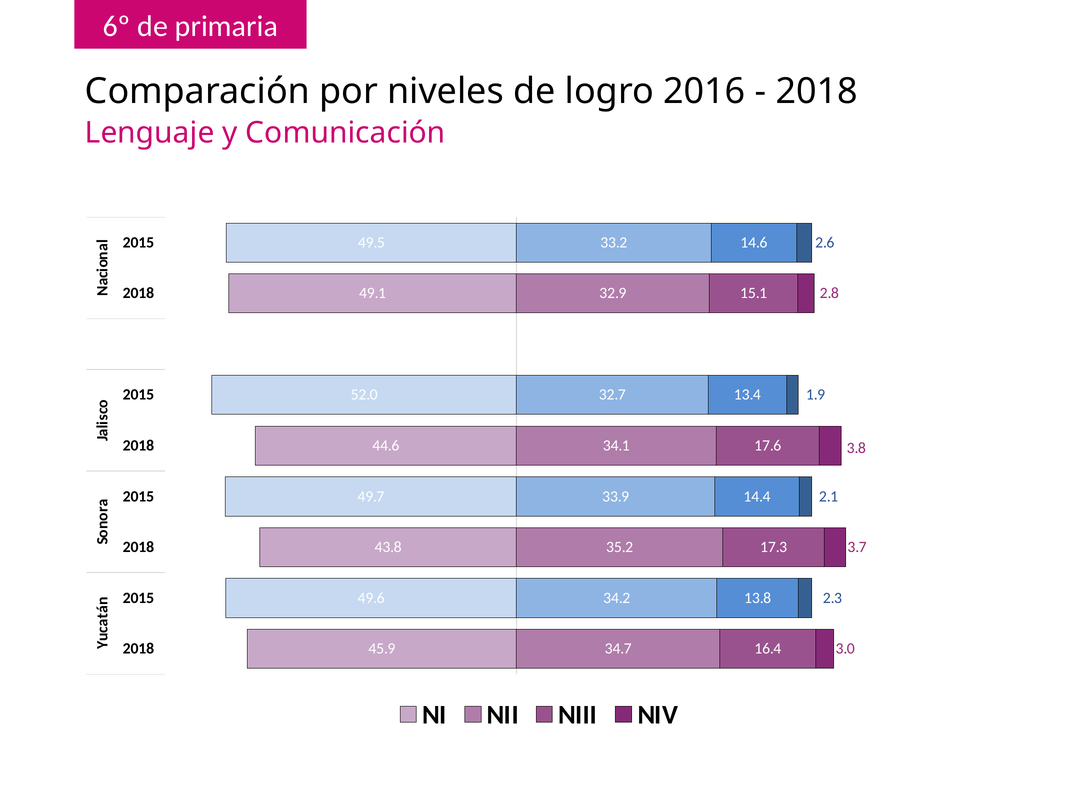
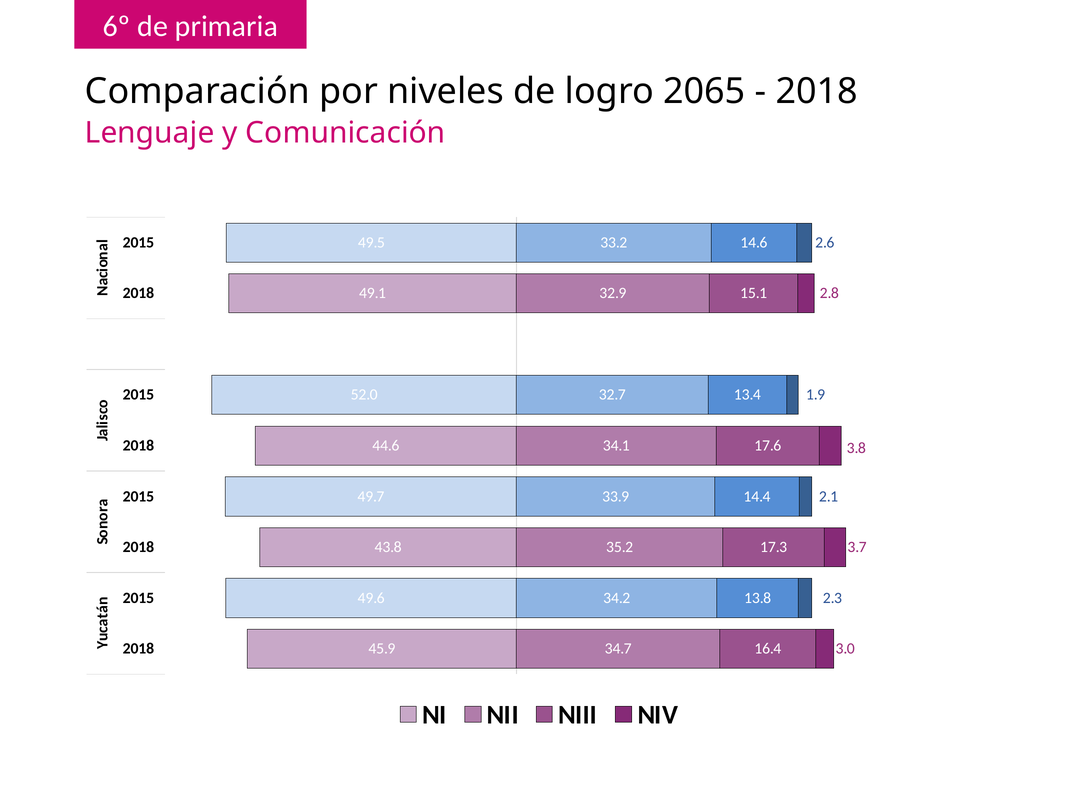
2016: 2016 -> 2065
